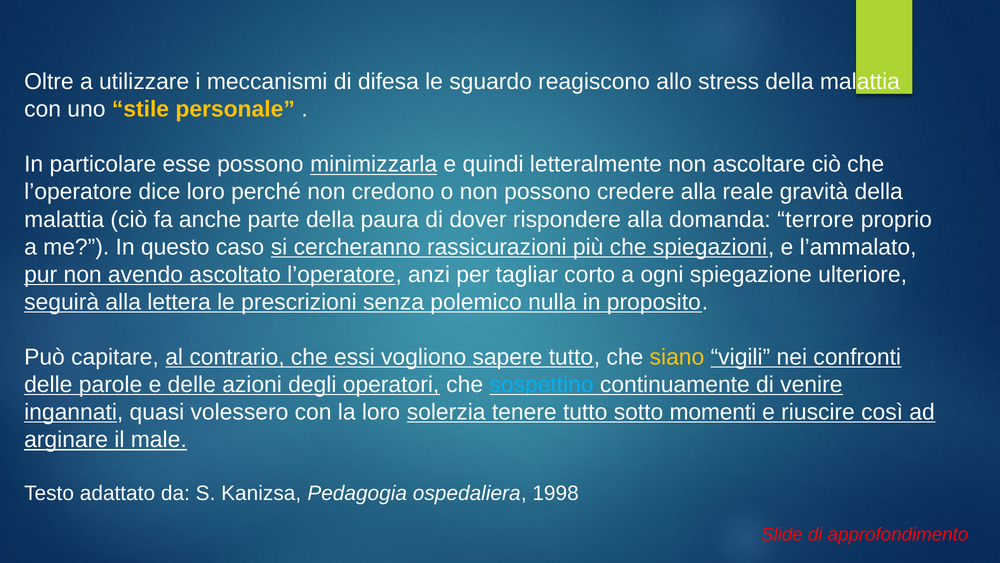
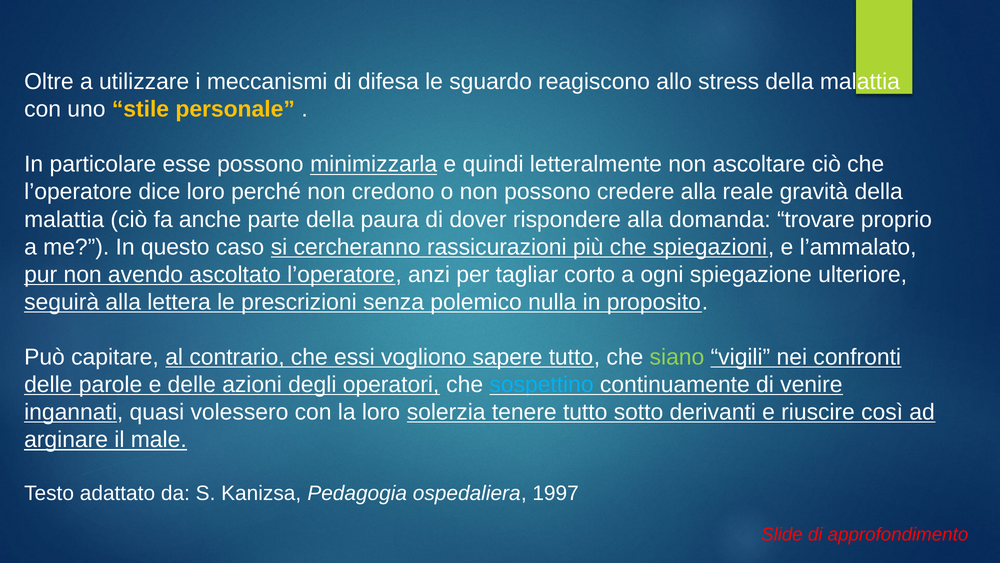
terrore: terrore -> trovare
siano colour: yellow -> light green
momenti: momenti -> derivanti
1998: 1998 -> 1997
